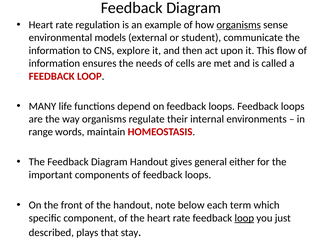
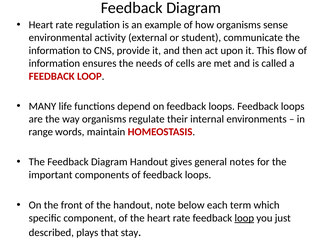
organisms at (239, 25) underline: present -> none
models: models -> activity
explore: explore -> provide
either: either -> notes
